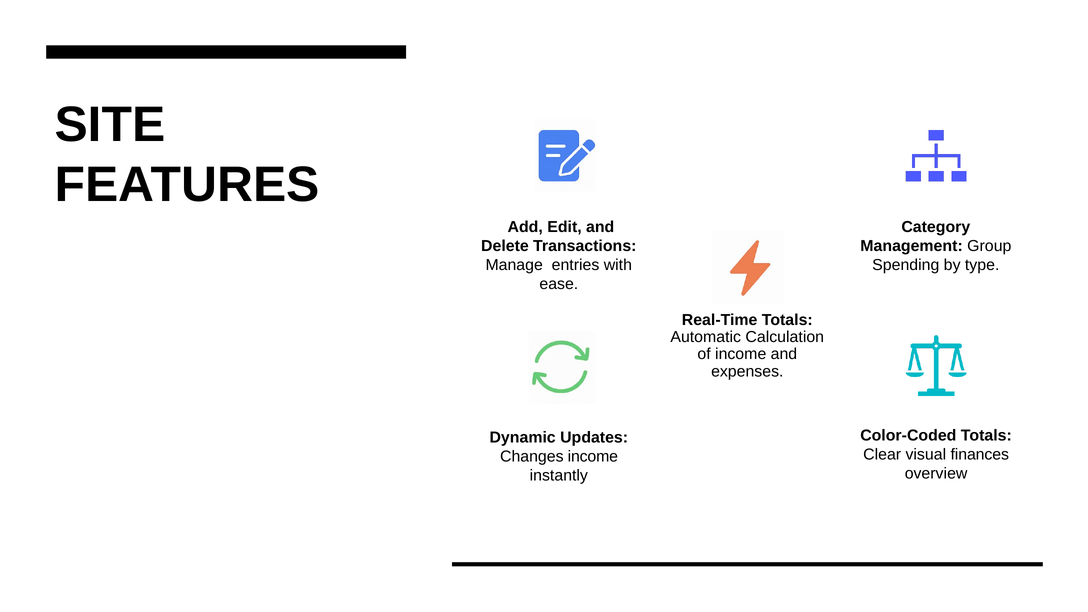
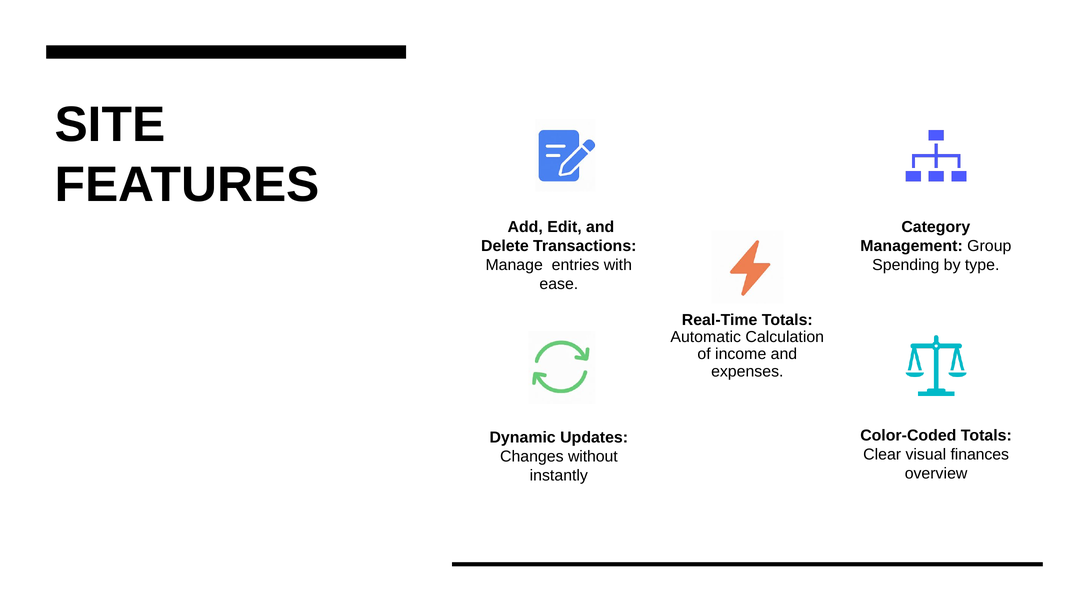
Changes income: income -> without
